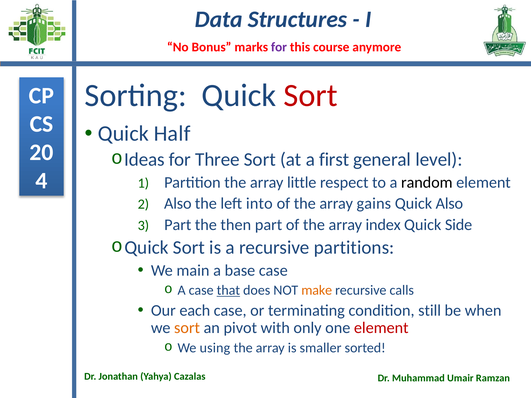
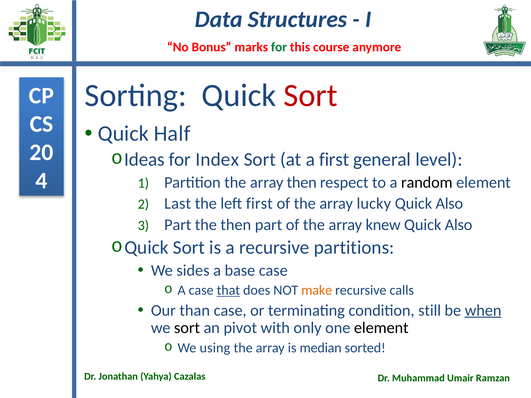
for at (279, 47) colour: purple -> green
Three: Three -> Index
array little: little -> then
Also at (178, 204): Also -> Last
left into: into -> first
gains: gains -> lucky
index: index -> knew
Side at (459, 225): Side -> Also
main: main -> sides
each: each -> than
when underline: none -> present
sort at (187, 328) colour: orange -> black
element at (381, 328) colour: red -> black
smaller: smaller -> median
